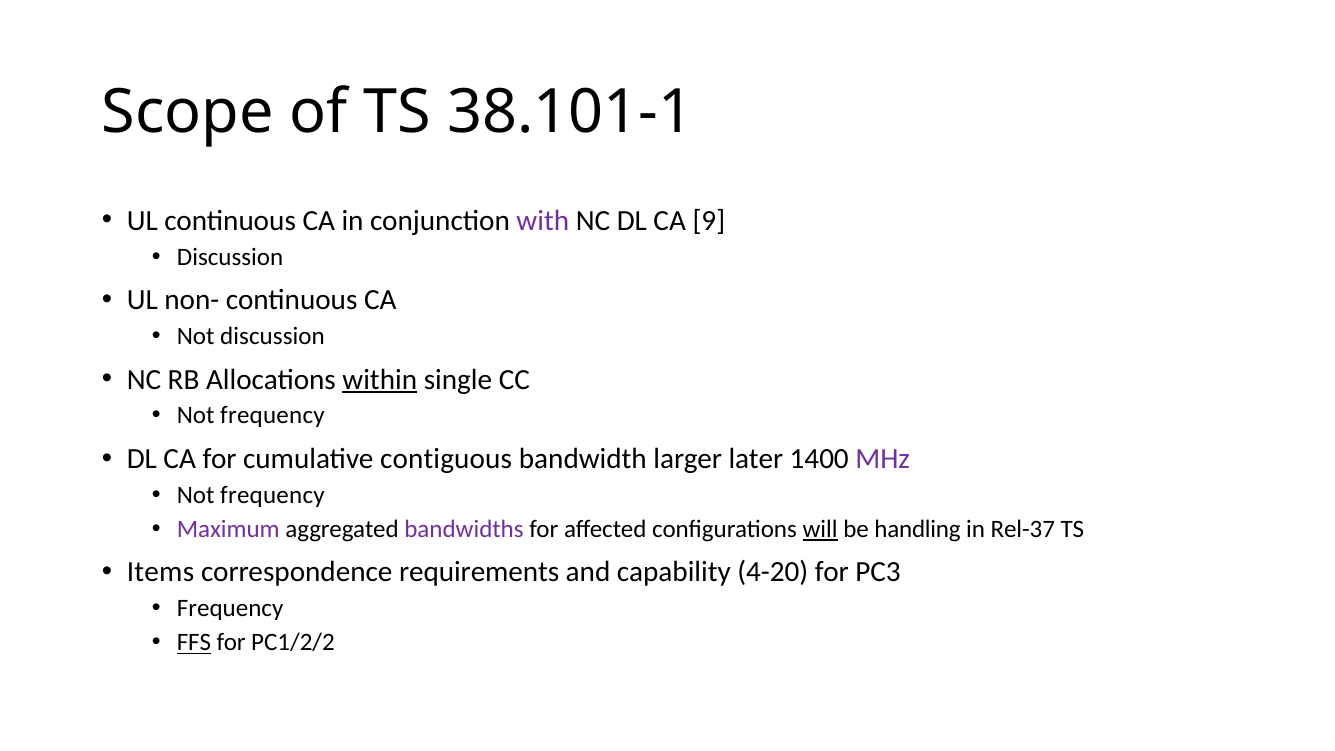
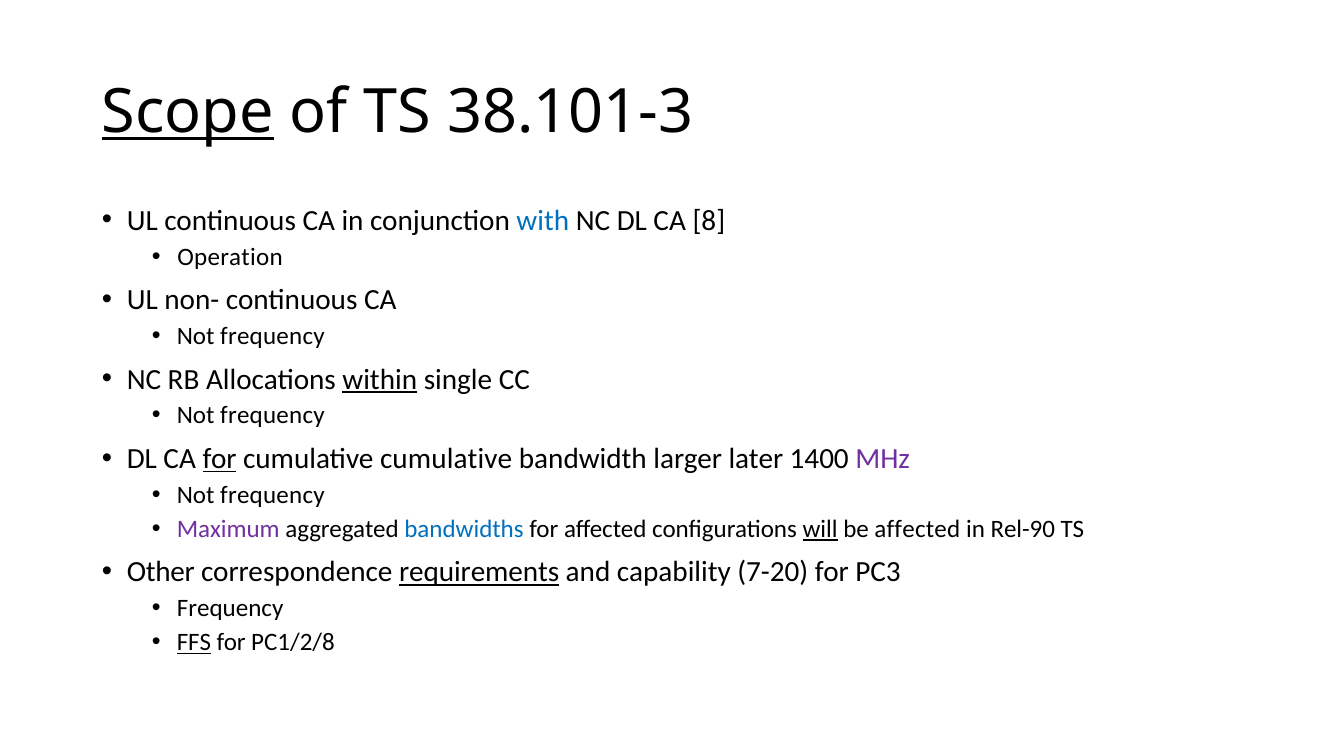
Scope underline: none -> present
38.101-1: 38.101-1 -> 38.101-3
with colour: purple -> blue
9: 9 -> 8
Discussion at (230, 257): Discussion -> Operation
discussion at (273, 336): discussion -> frequency
for at (220, 459) underline: none -> present
cumulative contiguous: contiguous -> cumulative
bandwidths colour: purple -> blue
be handling: handling -> affected
Rel-37: Rel-37 -> Rel-90
Items: Items -> Other
requirements underline: none -> present
4-20: 4-20 -> 7-20
PC1/2/2: PC1/2/2 -> PC1/2/8
